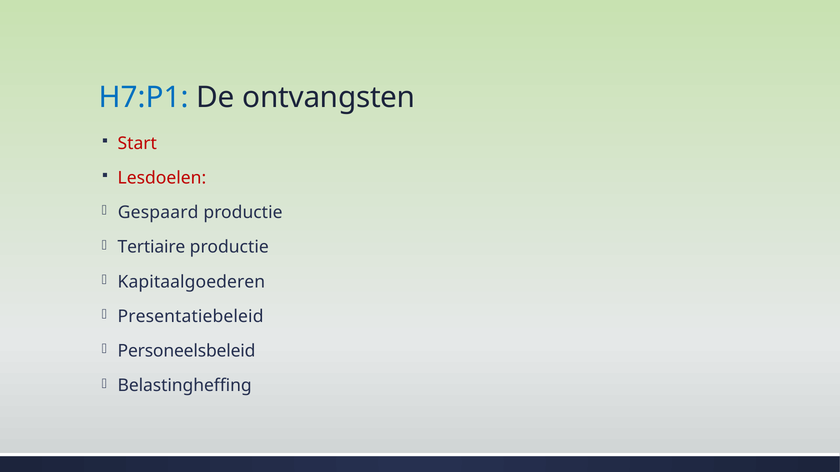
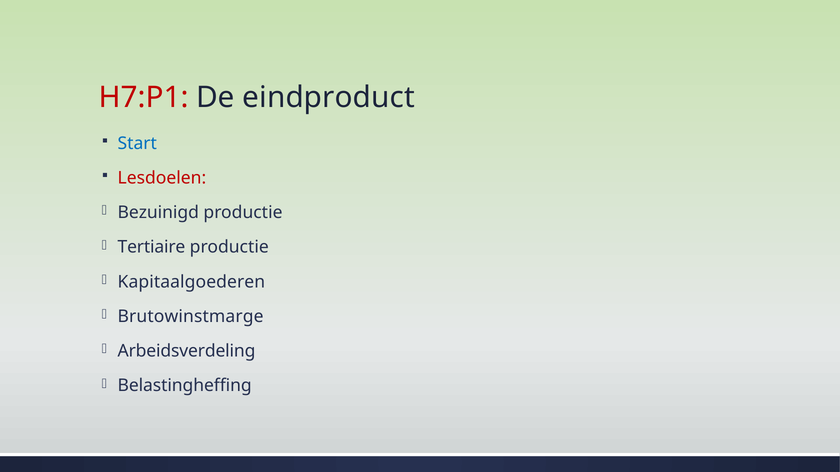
H7:P1 colour: blue -> red
ontvangsten: ontvangsten -> eindproduct
Start colour: red -> blue
Gespaard: Gespaard -> Bezuinigd
Presentatiebeleid: Presentatiebeleid -> Brutowinstmarge
Personeelsbeleid: Personeelsbeleid -> Arbeidsverdeling
